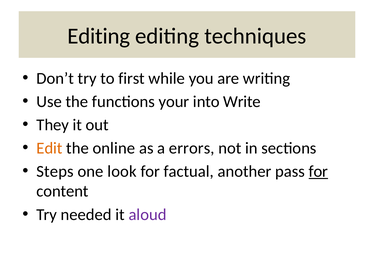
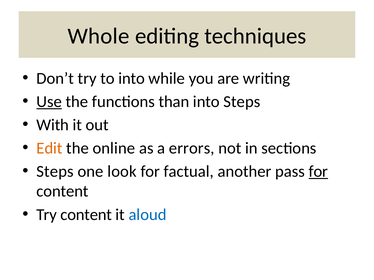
Editing at (99, 36): Editing -> Whole
to first: first -> into
Use underline: none -> present
your: your -> than
into Write: Write -> Steps
They: They -> With
Try needed: needed -> content
aloud colour: purple -> blue
